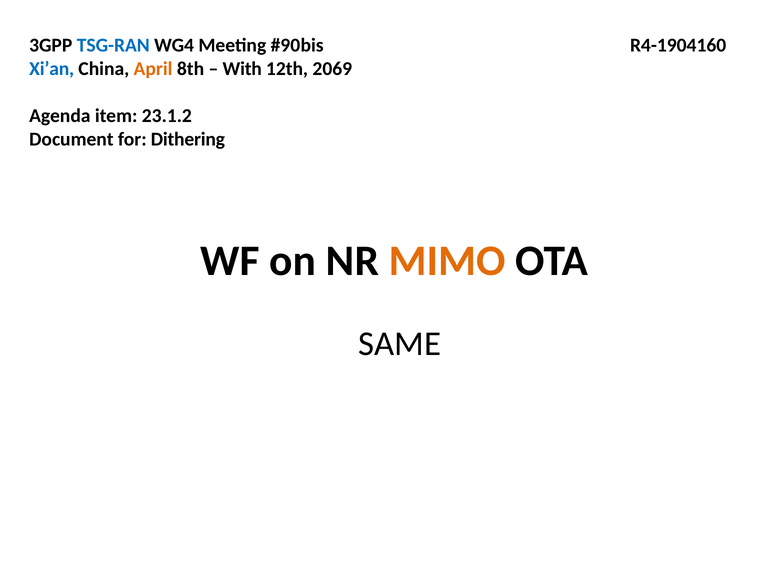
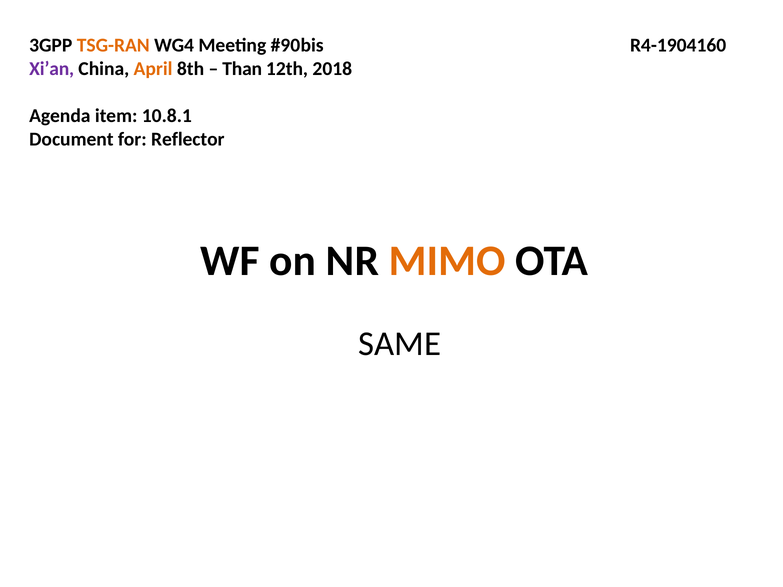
TSG-RAN colour: blue -> orange
Xi’an colour: blue -> purple
With: With -> Than
2069: 2069 -> 2018
23.1.2: 23.1.2 -> 10.8.1
Dithering: Dithering -> Reflector
